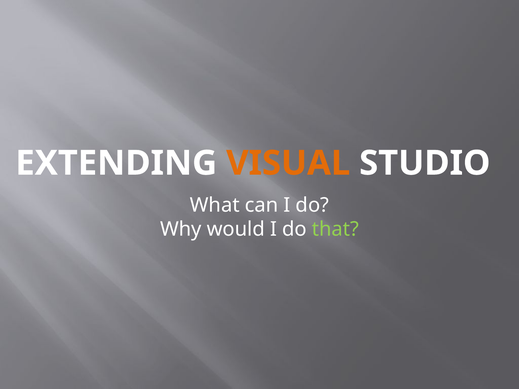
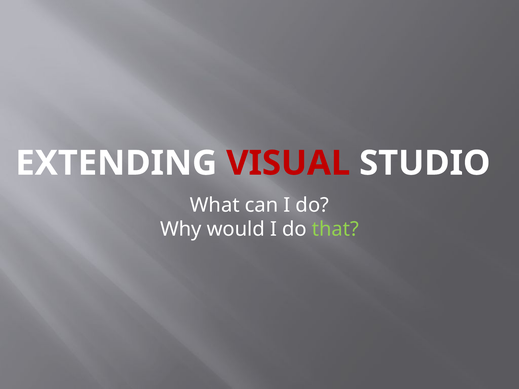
VISUAL colour: orange -> red
